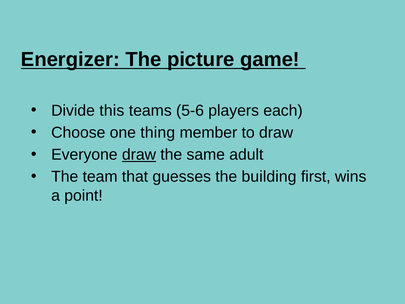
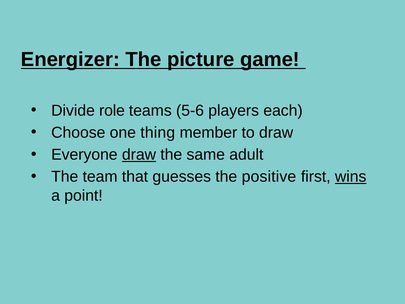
this: this -> role
building: building -> positive
wins underline: none -> present
